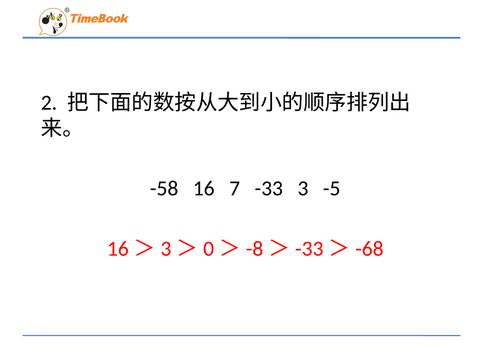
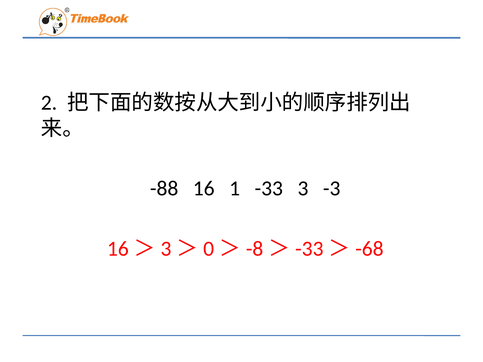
-58: -58 -> -88
7: 7 -> 1
-5: -5 -> -3
